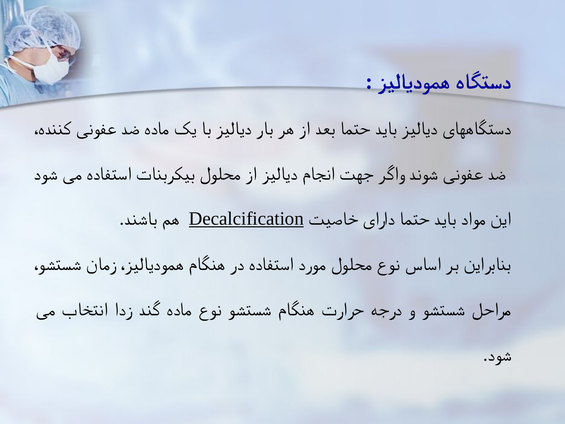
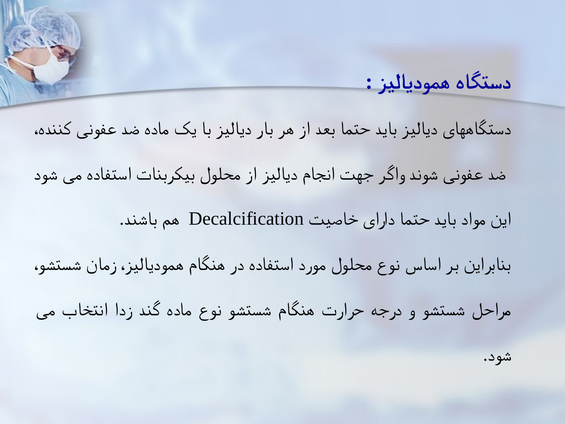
Decalcification underline: present -> none
